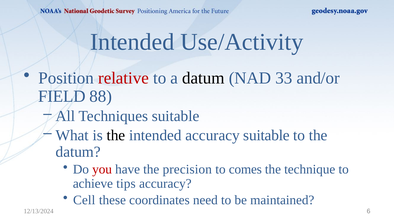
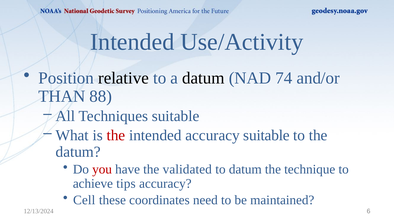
relative colour: red -> black
33: 33 -> 74
FIELD: FIELD -> THAN
the at (116, 136) colour: black -> red
precision: precision -> validated
to comes: comes -> datum
